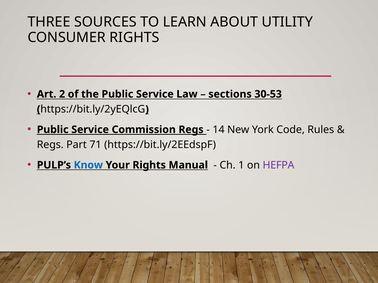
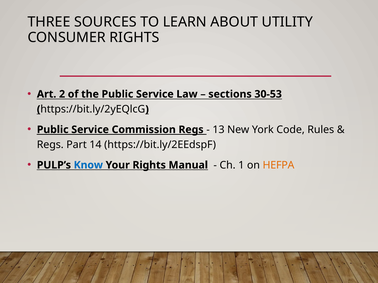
14: 14 -> 13
71: 71 -> 14
HEFPA colour: purple -> orange
